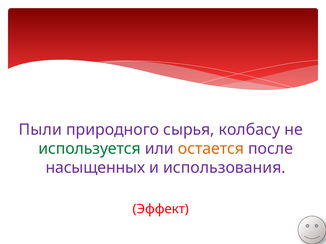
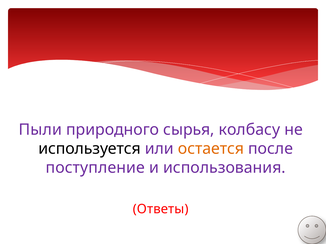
используется colour: green -> black
насыщенных: насыщенных -> поступление
Эффект: Эффект -> Ответы
